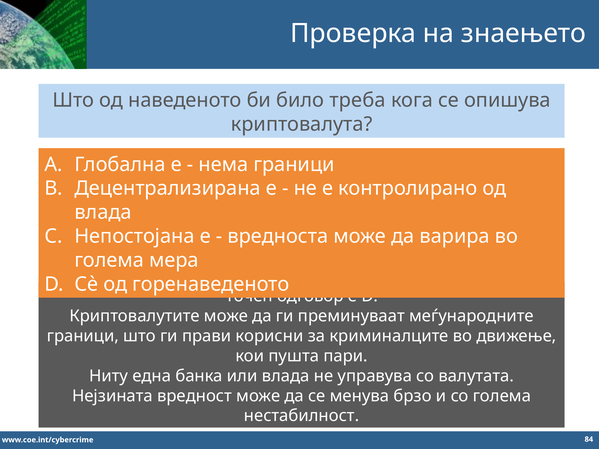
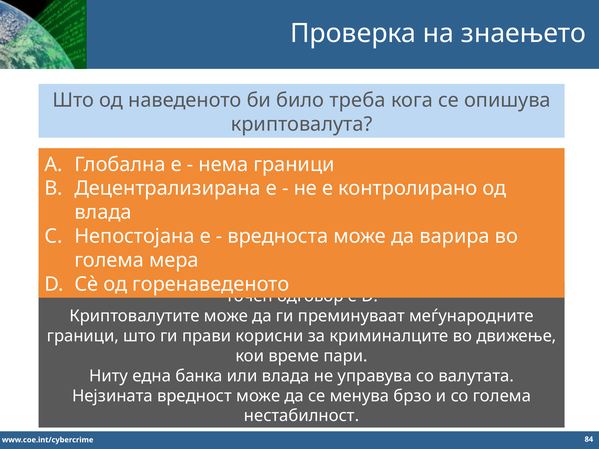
пушта: пушта -> време
